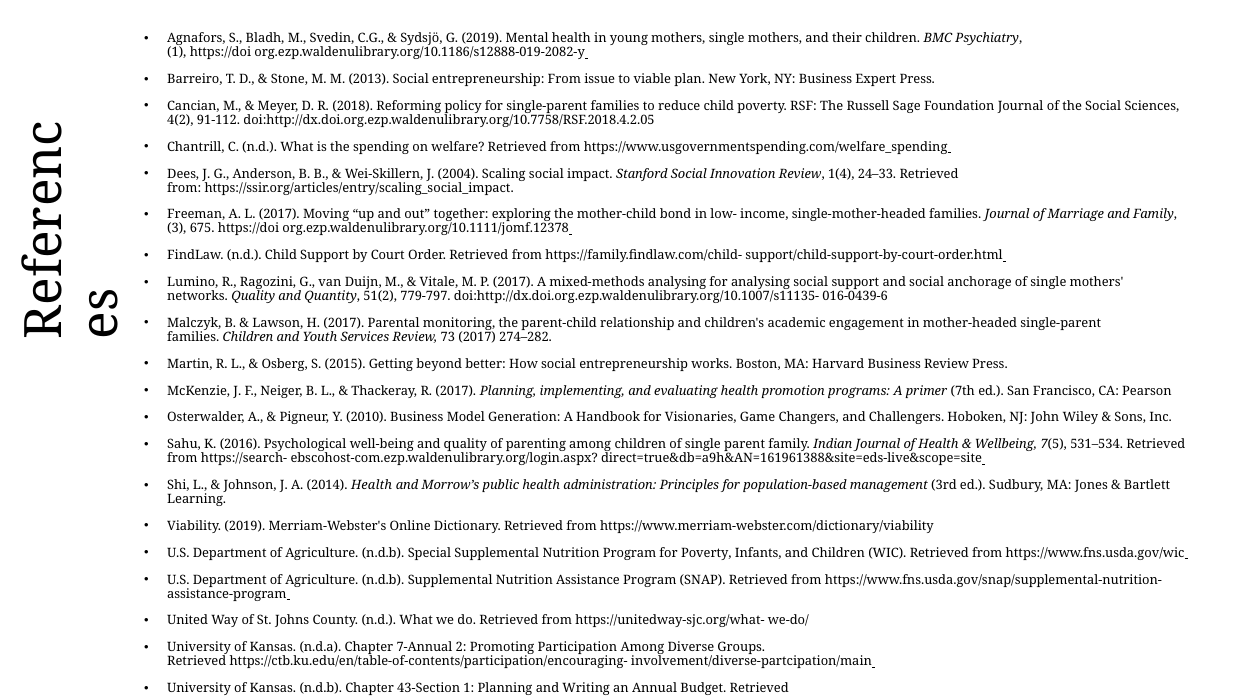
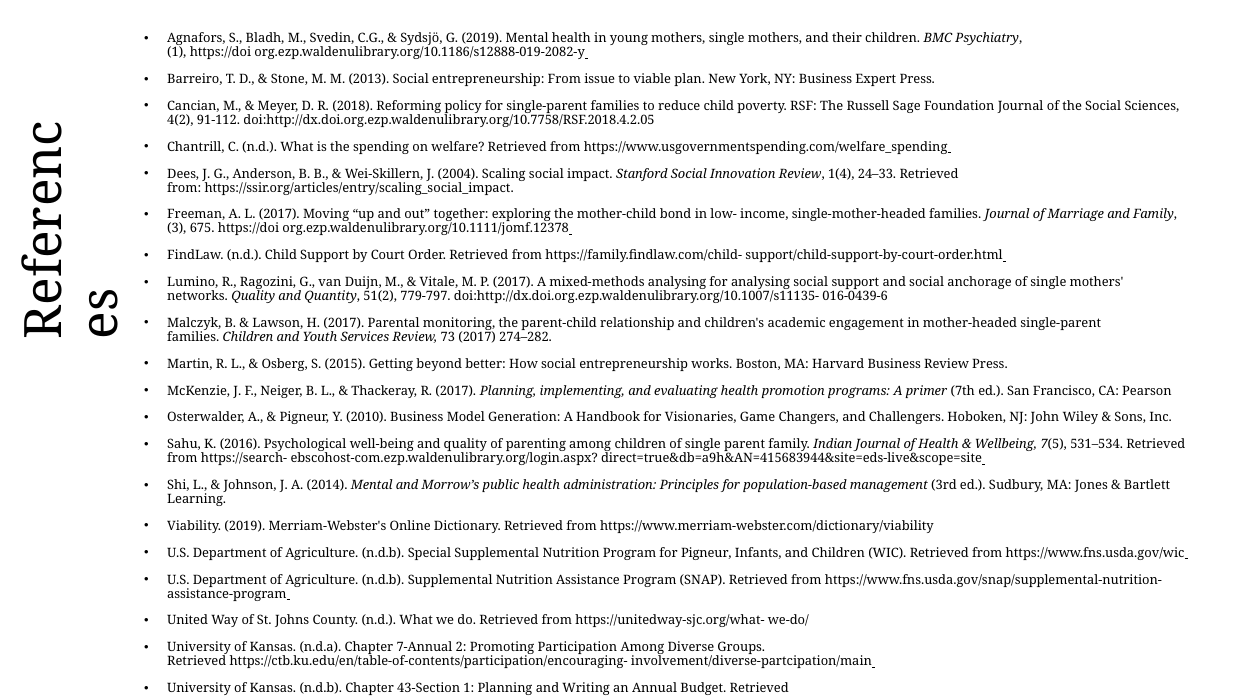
direct=true&db=a9h&AN=161961388&site=eds-live&scope=site: direct=true&db=a9h&AN=161961388&site=eds-live&scope=site -> direct=true&db=a9h&AN=415683944&site=eds-live&scope=site
2014 Health: Health -> Mental
for Poverty: Poverty -> Pigneur
